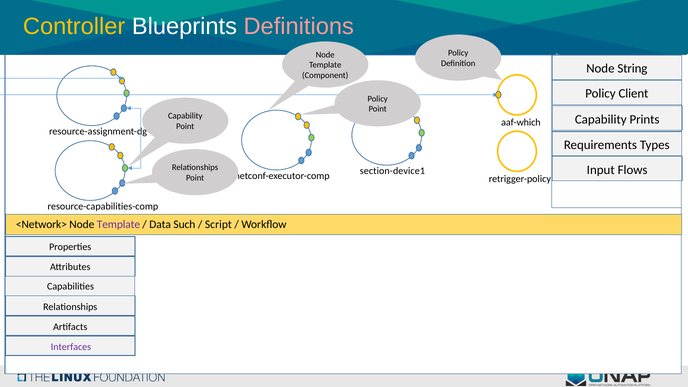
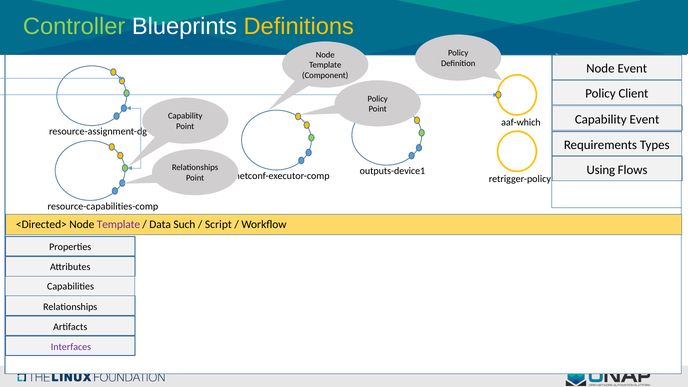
Controller colour: yellow -> light green
Definitions colour: pink -> yellow
Node String: String -> Event
Capability Prints: Prints -> Event
Input: Input -> Using
section-device1: section-device1 -> outputs-device1
<Network>: <Network> -> <Directed>
